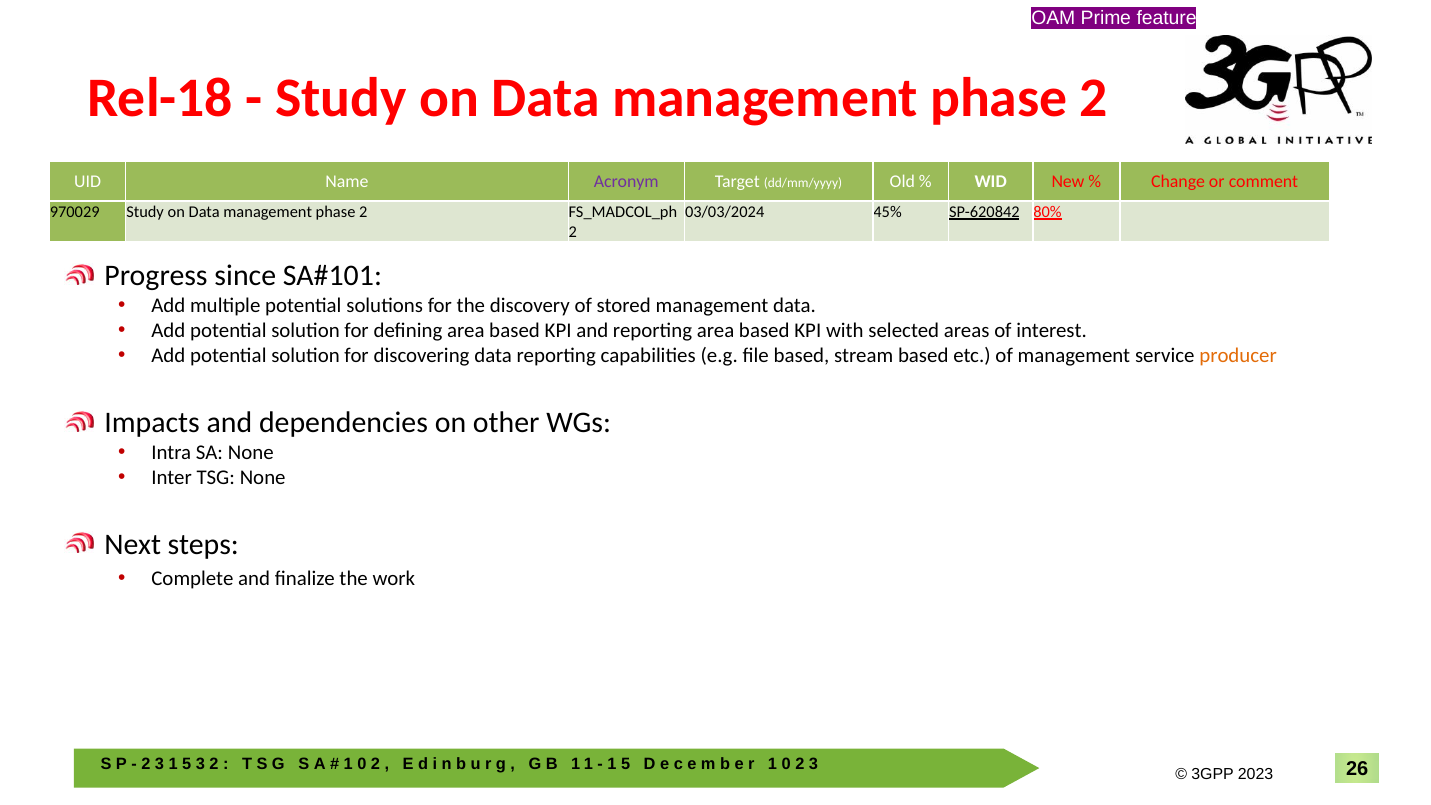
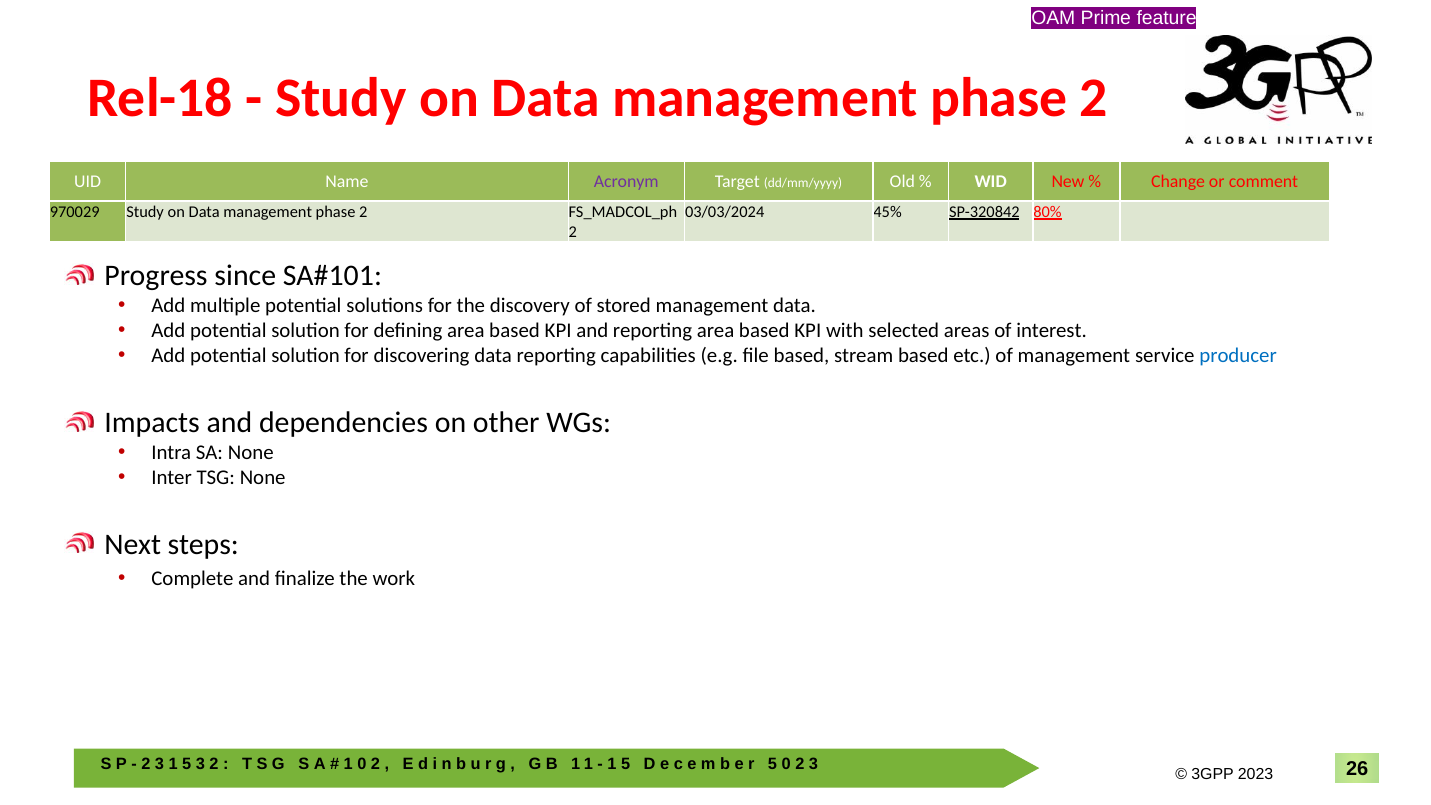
SP-620842: SP-620842 -> SP-320842
producer colour: orange -> blue
1 at (773, 764): 1 -> 5
